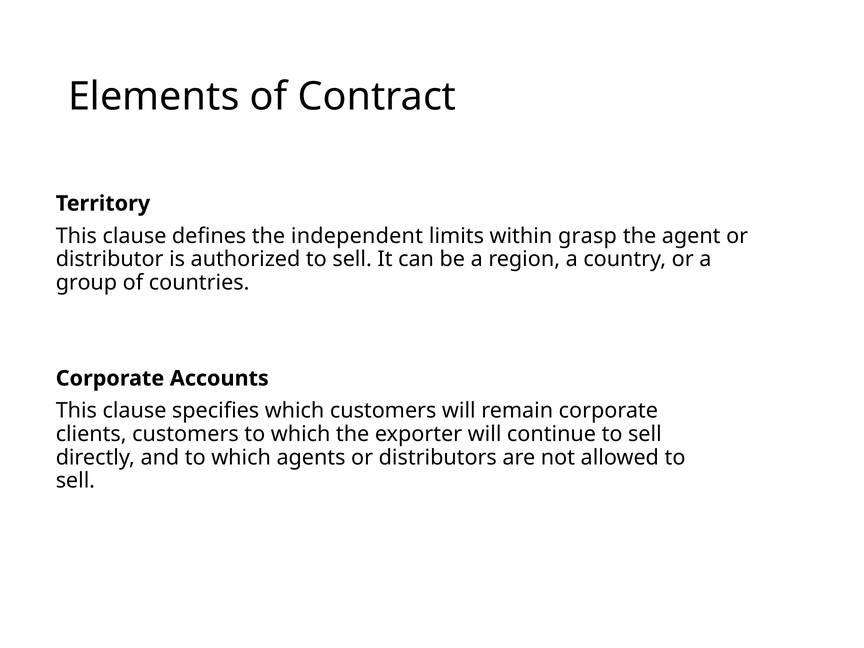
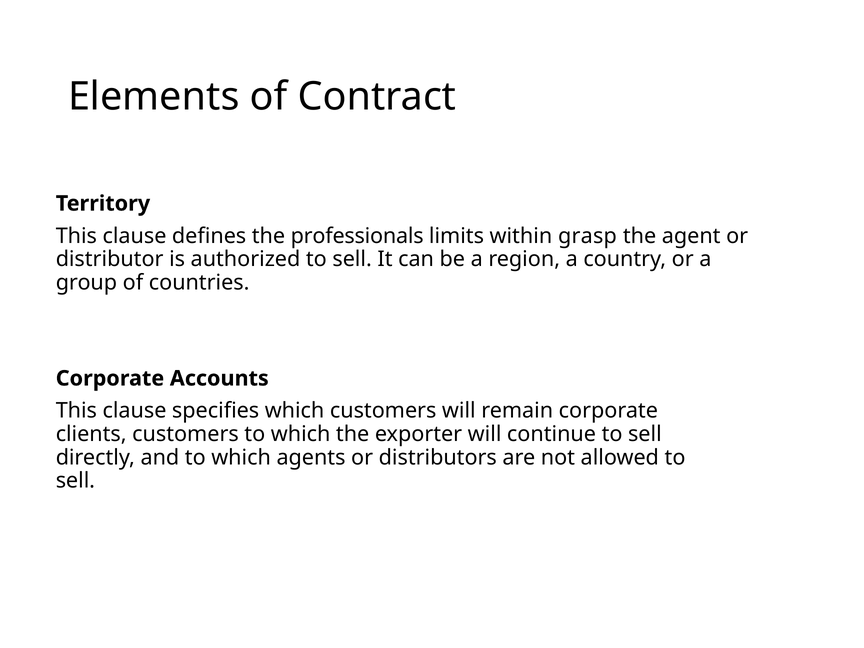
independent: independent -> professionals
